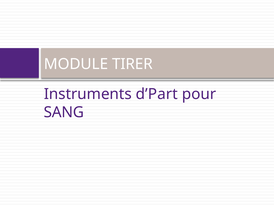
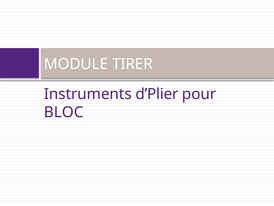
d’Part: d’Part -> d’Plier
SANG: SANG -> BLOC
